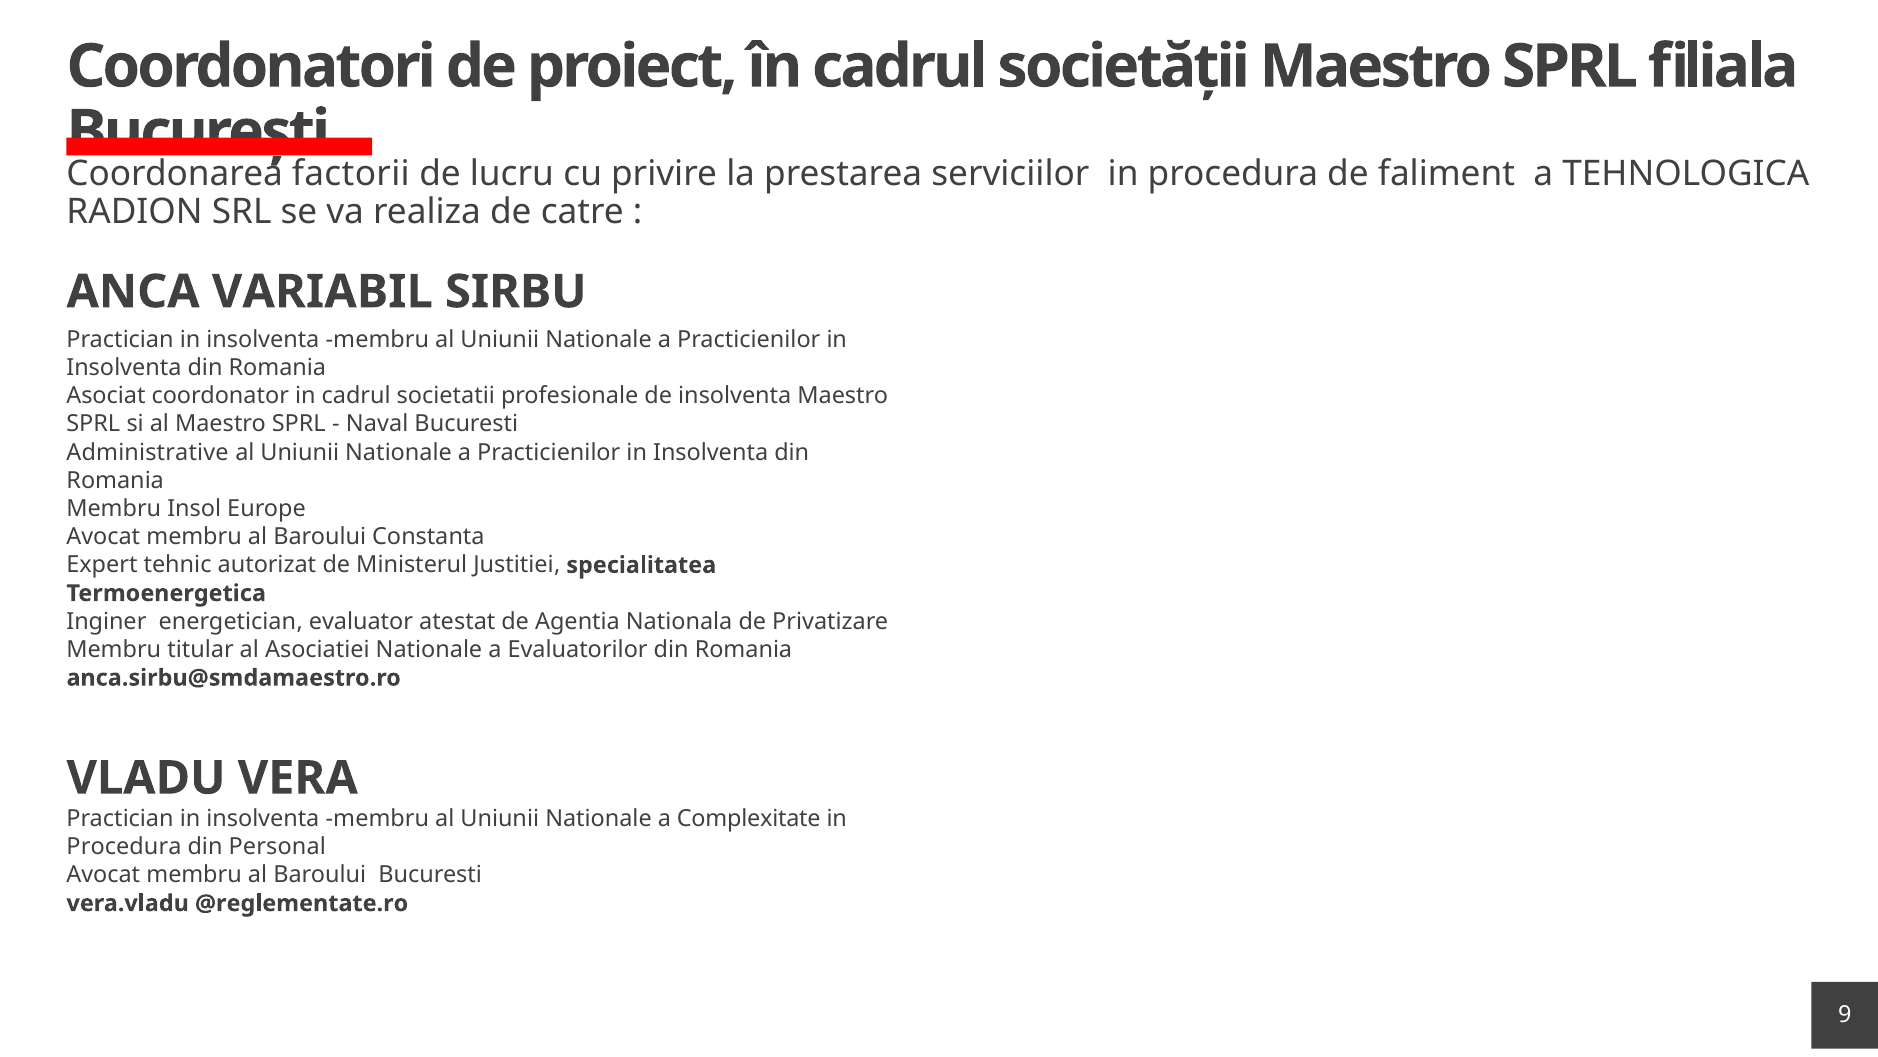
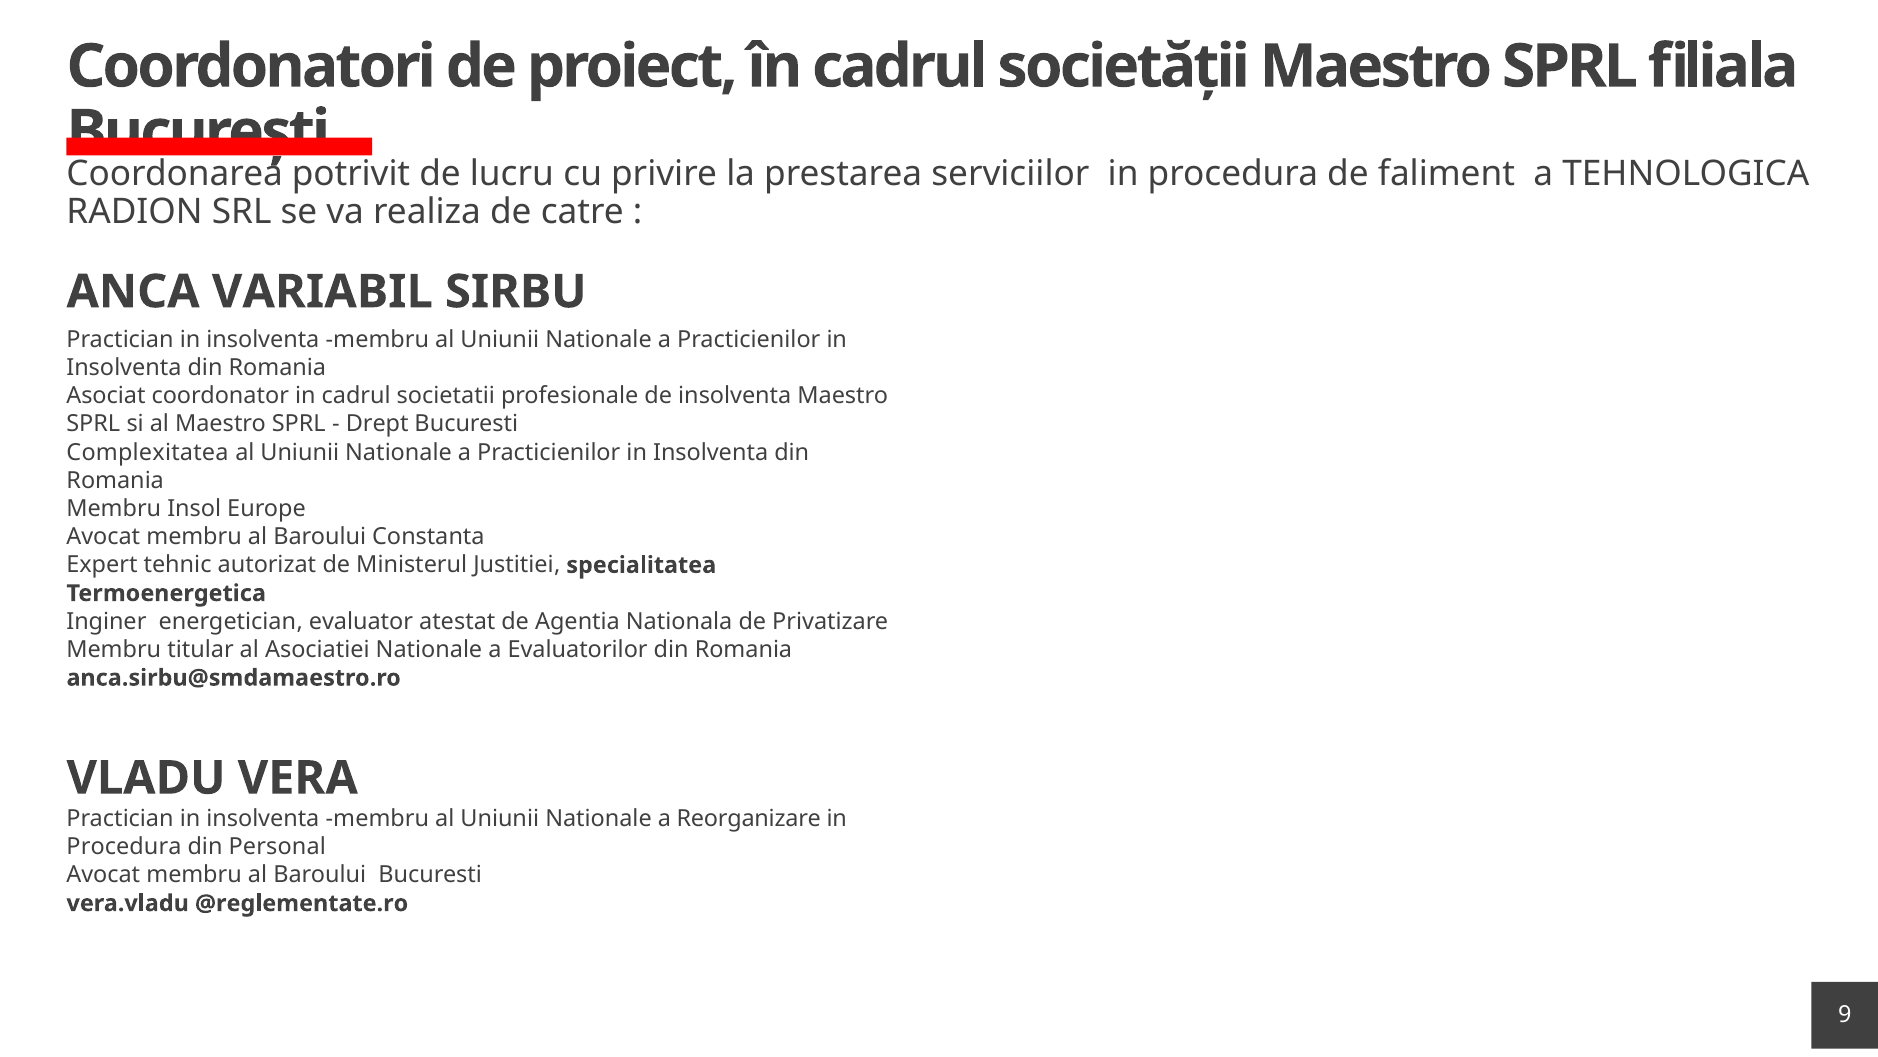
factorii: factorii -> potrivit
Naval: Naval -> Drept
Administrative: Administrative -> Complexitatea
Complexitate: Complexitate -> Reorganizare
